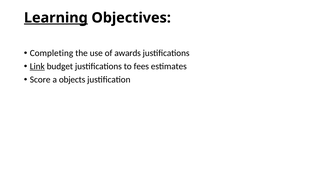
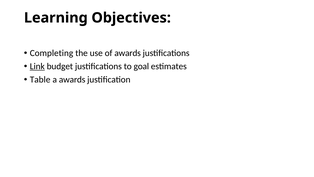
Learning underline: present -> none
fees: fees -> goal
Score: Score -> Table
a objects: objects -> awards
